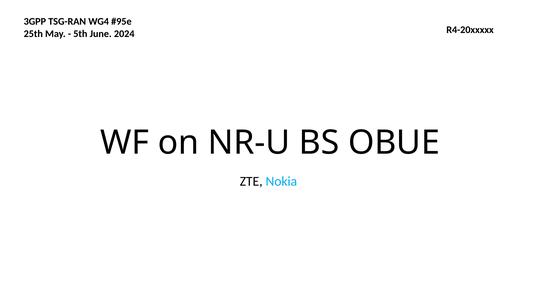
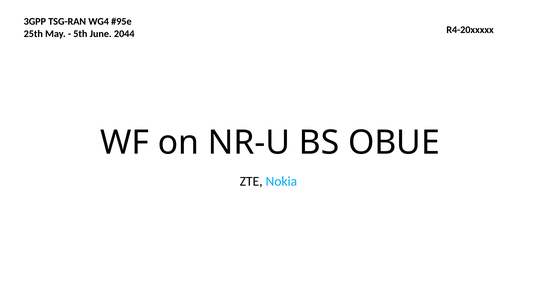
2024: 2024 -> 2044
